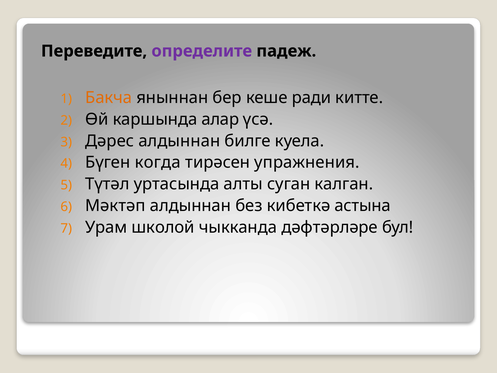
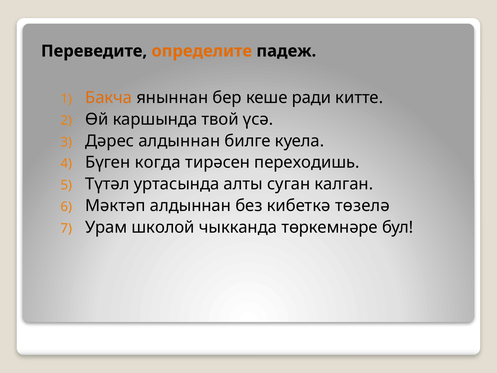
определите colour: purple -> orange
алар: алар -> твой
упражнения: упражнения -> переходишь
астына: астына -> төзелә
дәфтәрләре: дәфтәрләре -> төркемнәре
